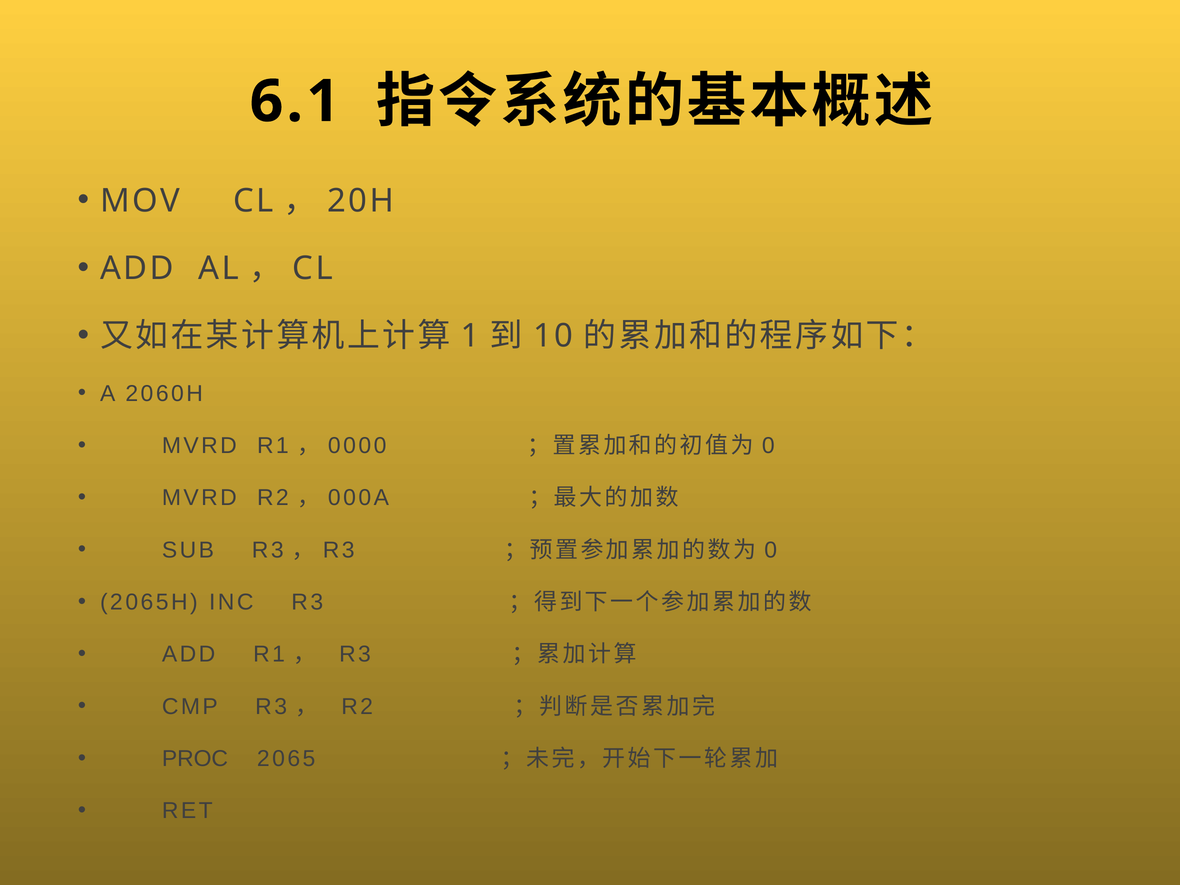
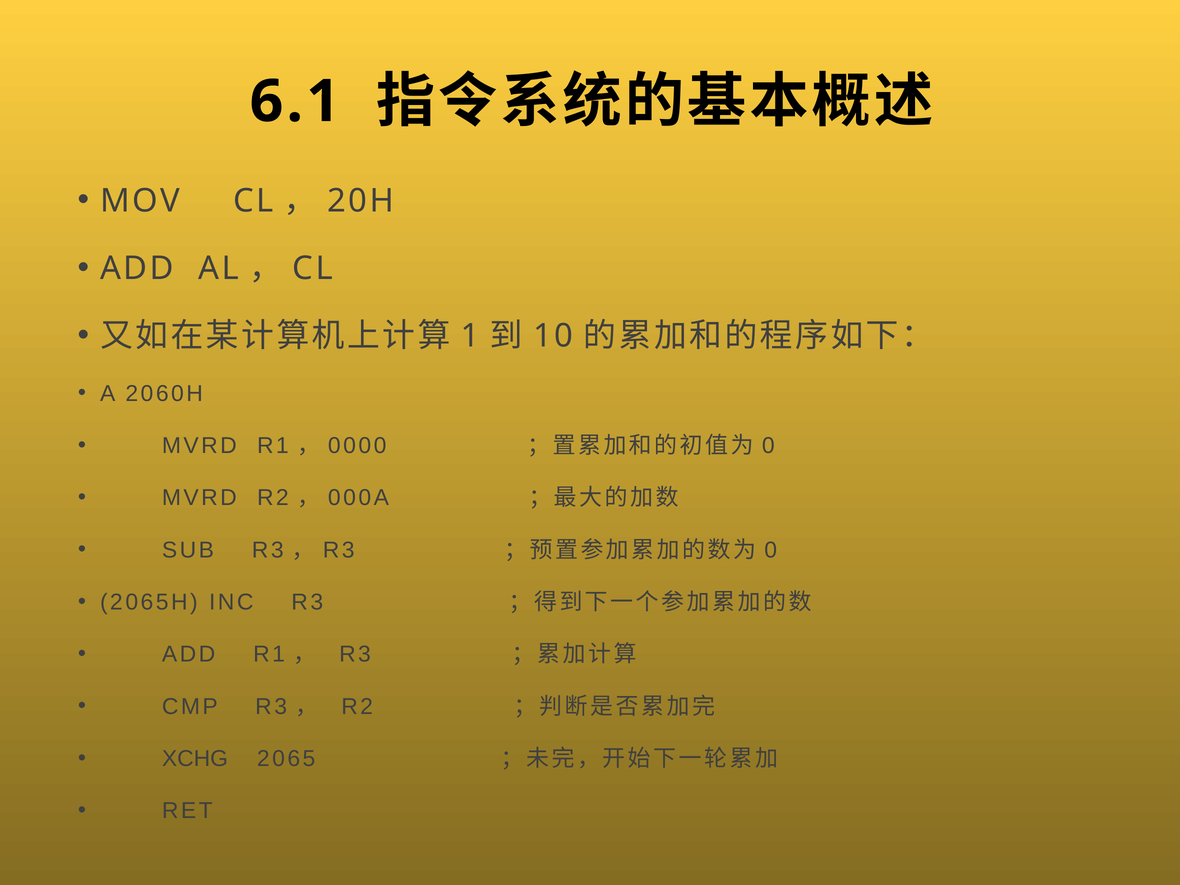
PROC: PROC -> XCHG
